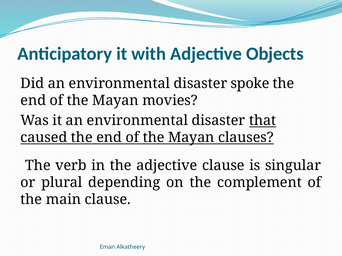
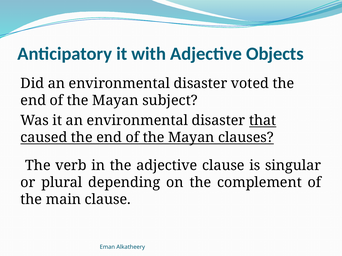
spoke: spoke -> voted
movies: movies -> subject
